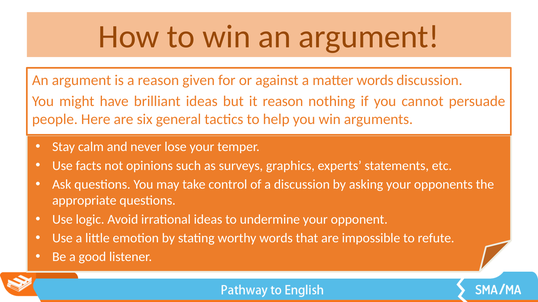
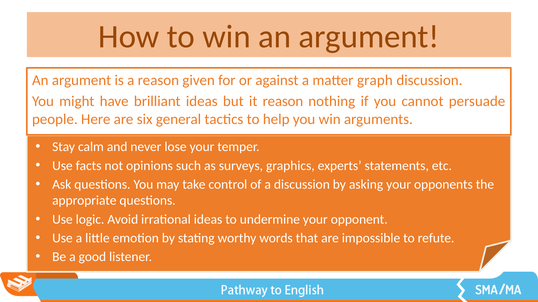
matter words: words -> graph
